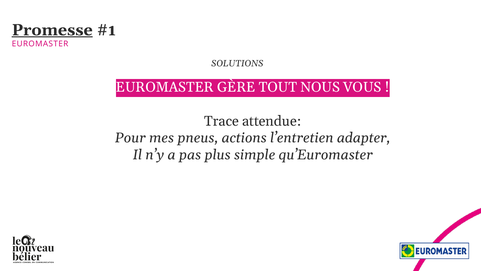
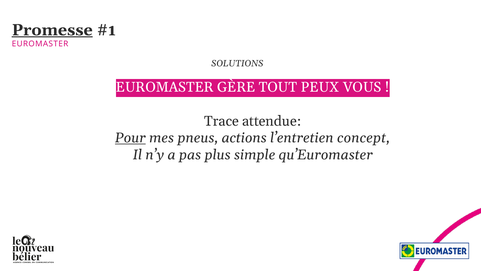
NOUS: NOUS -> PEUX
Pour underline: none -> present
adapter: adapter -> concept
